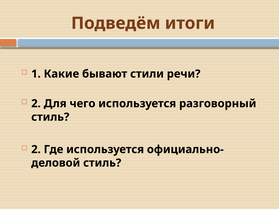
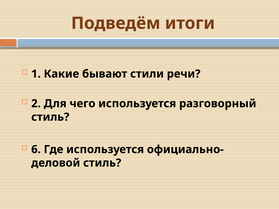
2 at (36, 150): 2 -> 6
